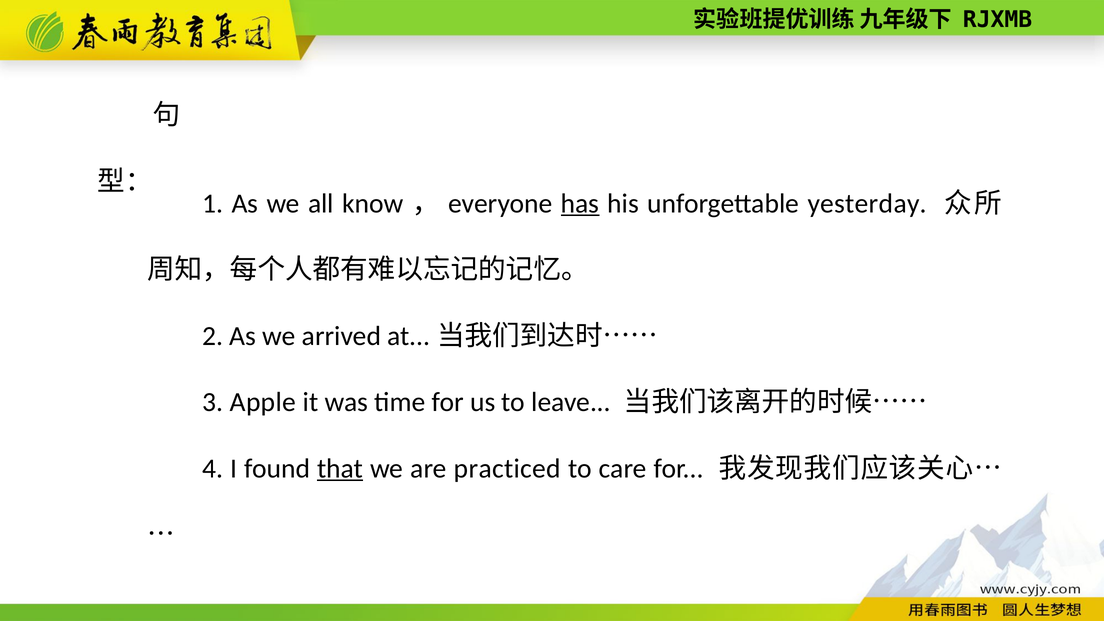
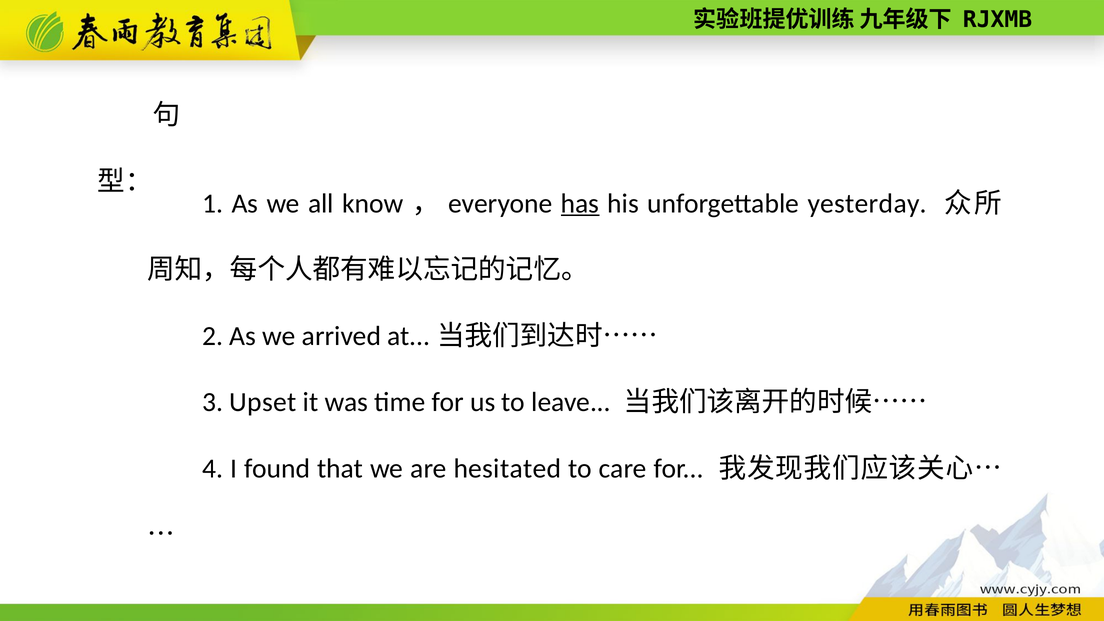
Apple: Apple -> Upset
that underline: present -> none
practiced: practiced -> hesitated
